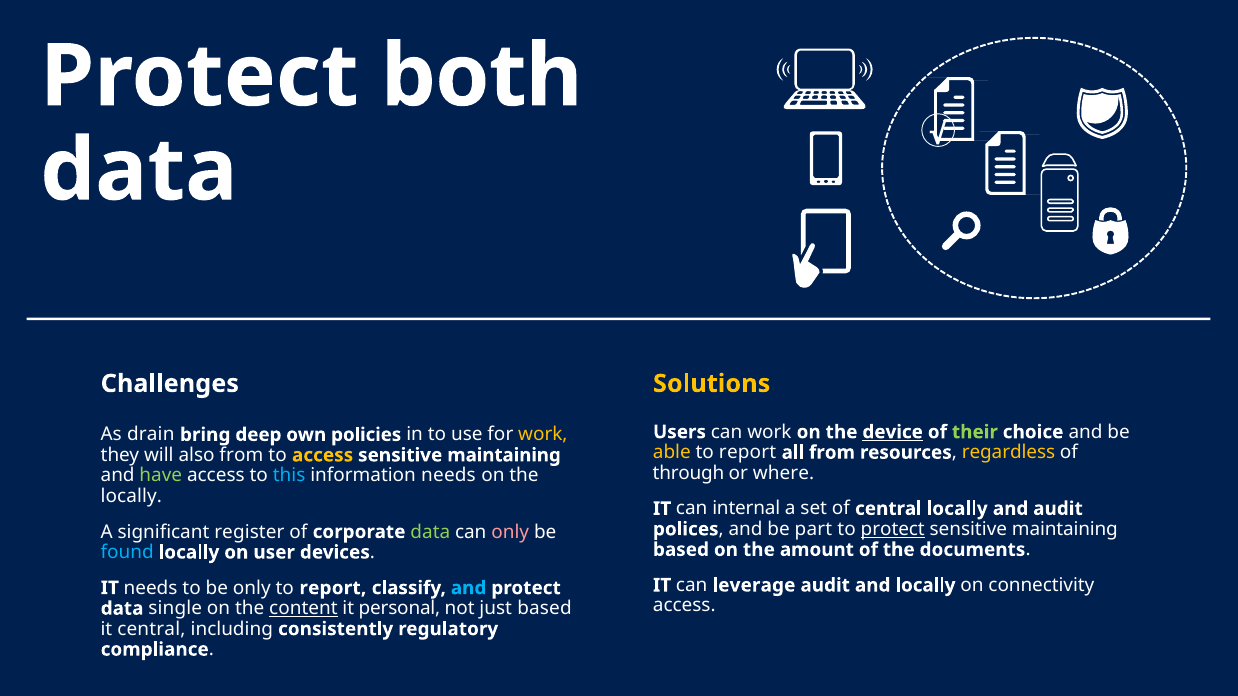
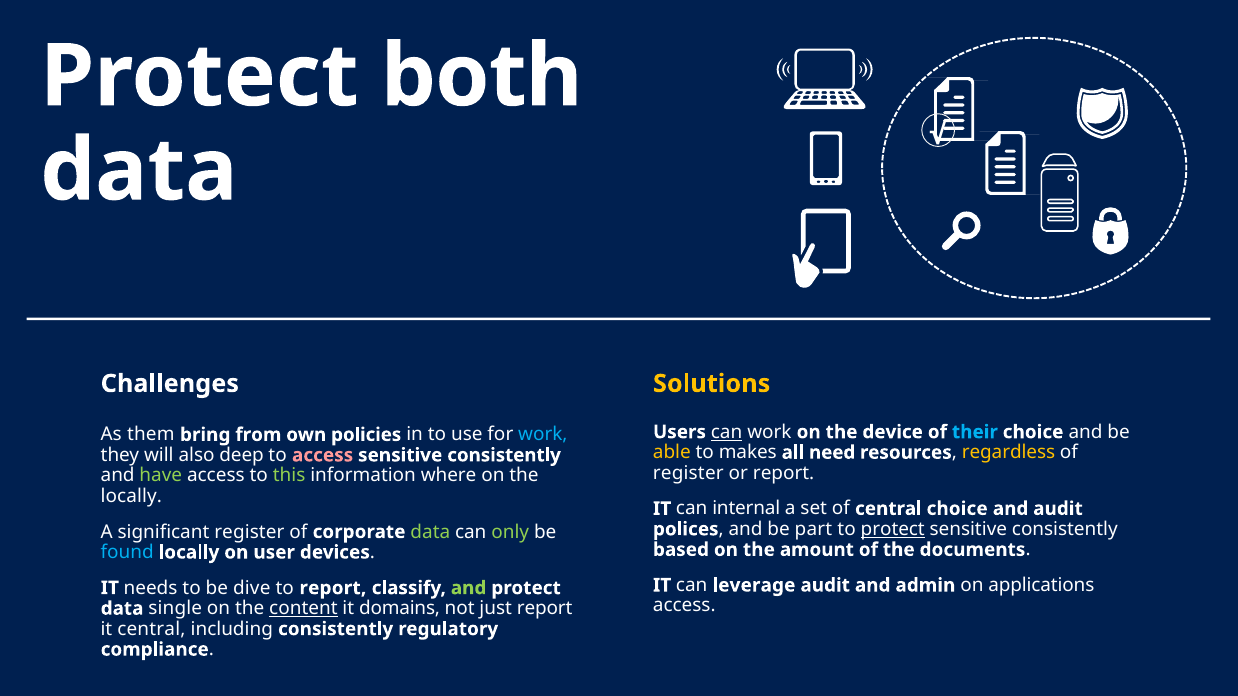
can at (727, 432) underline: none -> present
device underline: present -> none
their colour: light green -> light blue
drain: drain -> them
deep: deep -> from
work at (543, 435) colour: yellow -> light blue
report at (748, 453): report -> makes
all from: from -> need
also from: from -> deep
access at (323, 455) colour: yellow -> pink
maintaining at (504, 455): maintaining -> consistently
through at (689, 473): through -> register
or where: where -> report
this colour: light blue -> light green
information needs: needs -> where
central locally: locally -> choice
maintaining at (1065, 529): maintaining -> consistently
only at (510, 532) colour: pink -> light green
and locally: locally -> admin
connectivity: connectivity -> applications
be only: only -> dive
and at (469, 588) colour: light blue -> light green
personal: personal -> domains
just based: based -> report
